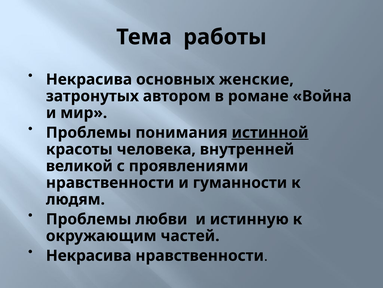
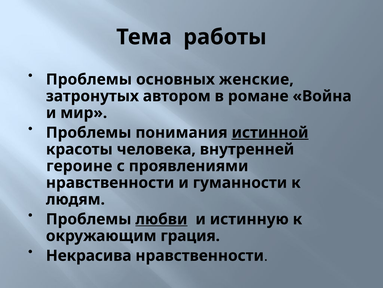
Некрасива at (89, 79): Некрасива -> Проблемы
великой: великой -> героине
любви underline: none -> present
частей: частей -> грация
